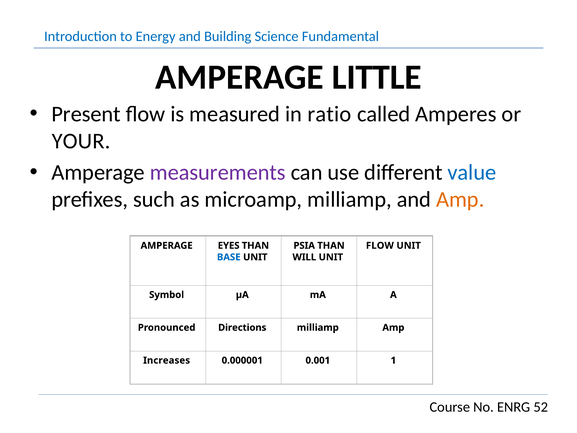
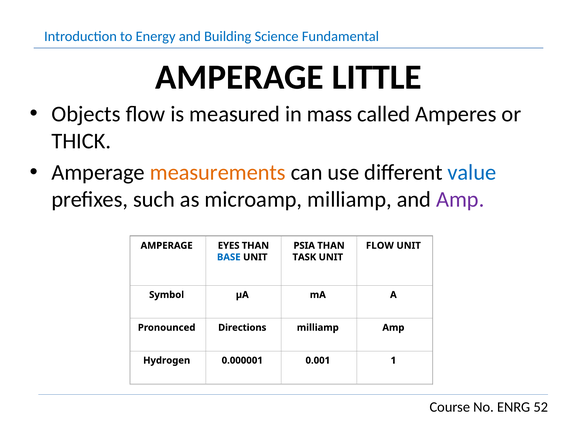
Present: Present -> Objects
ratio: ratio -> mass
YOUR: YOUR -> THICK
measurements colour: purple -> orange
Amp at (460, 199) colour: orange -> purple
WILL: WILL -> TASK
Increases: Increases -> Hydrogen
